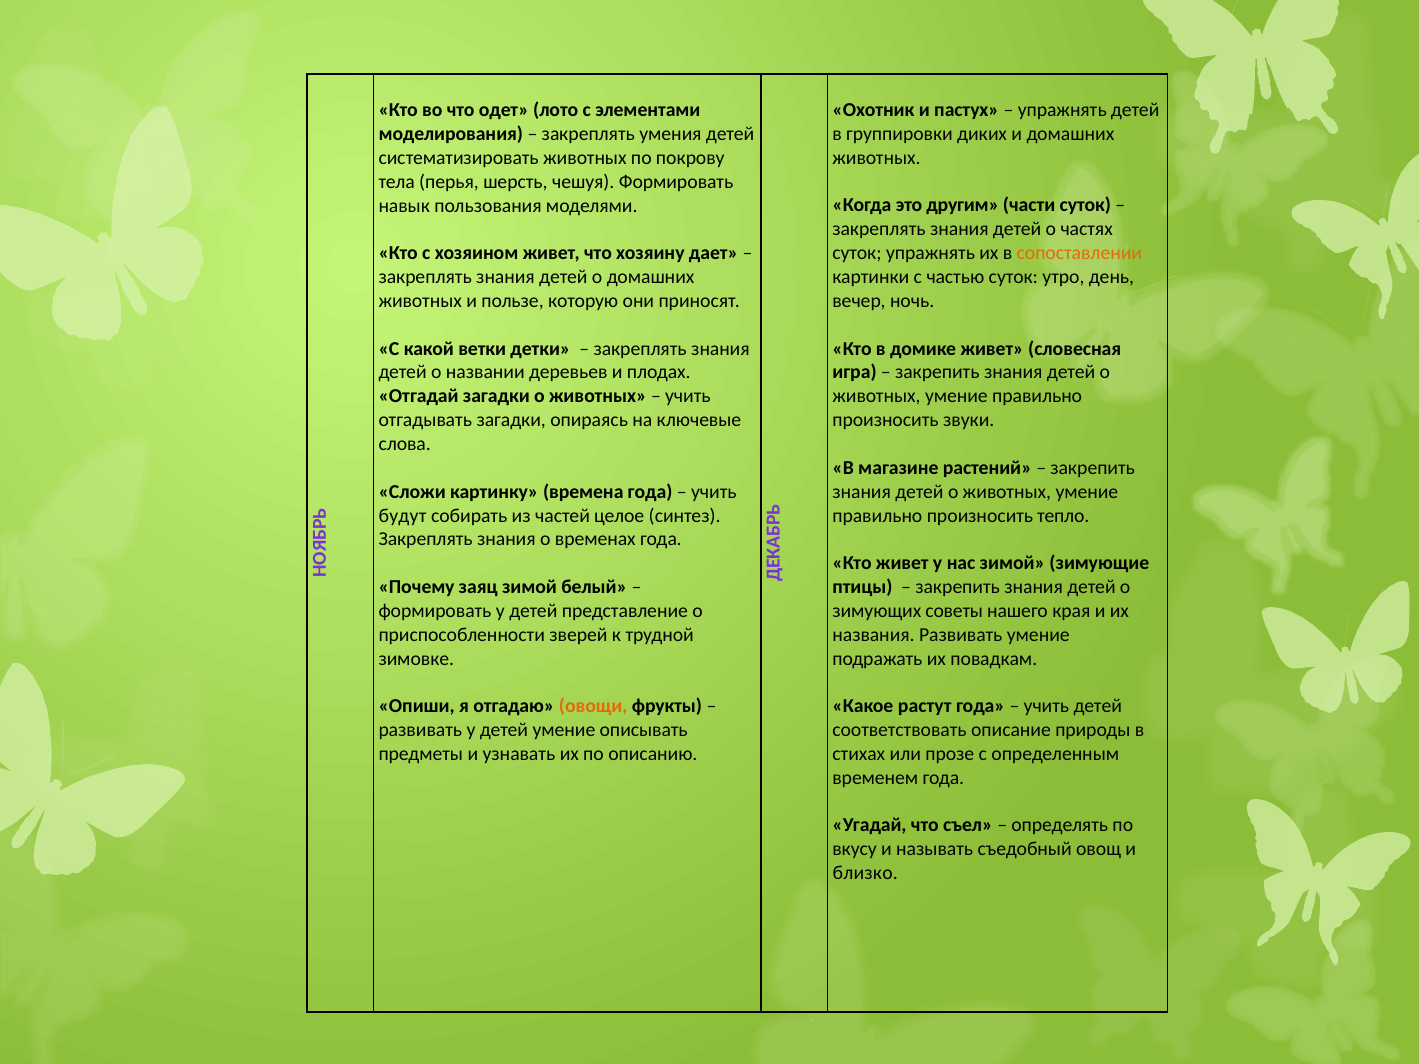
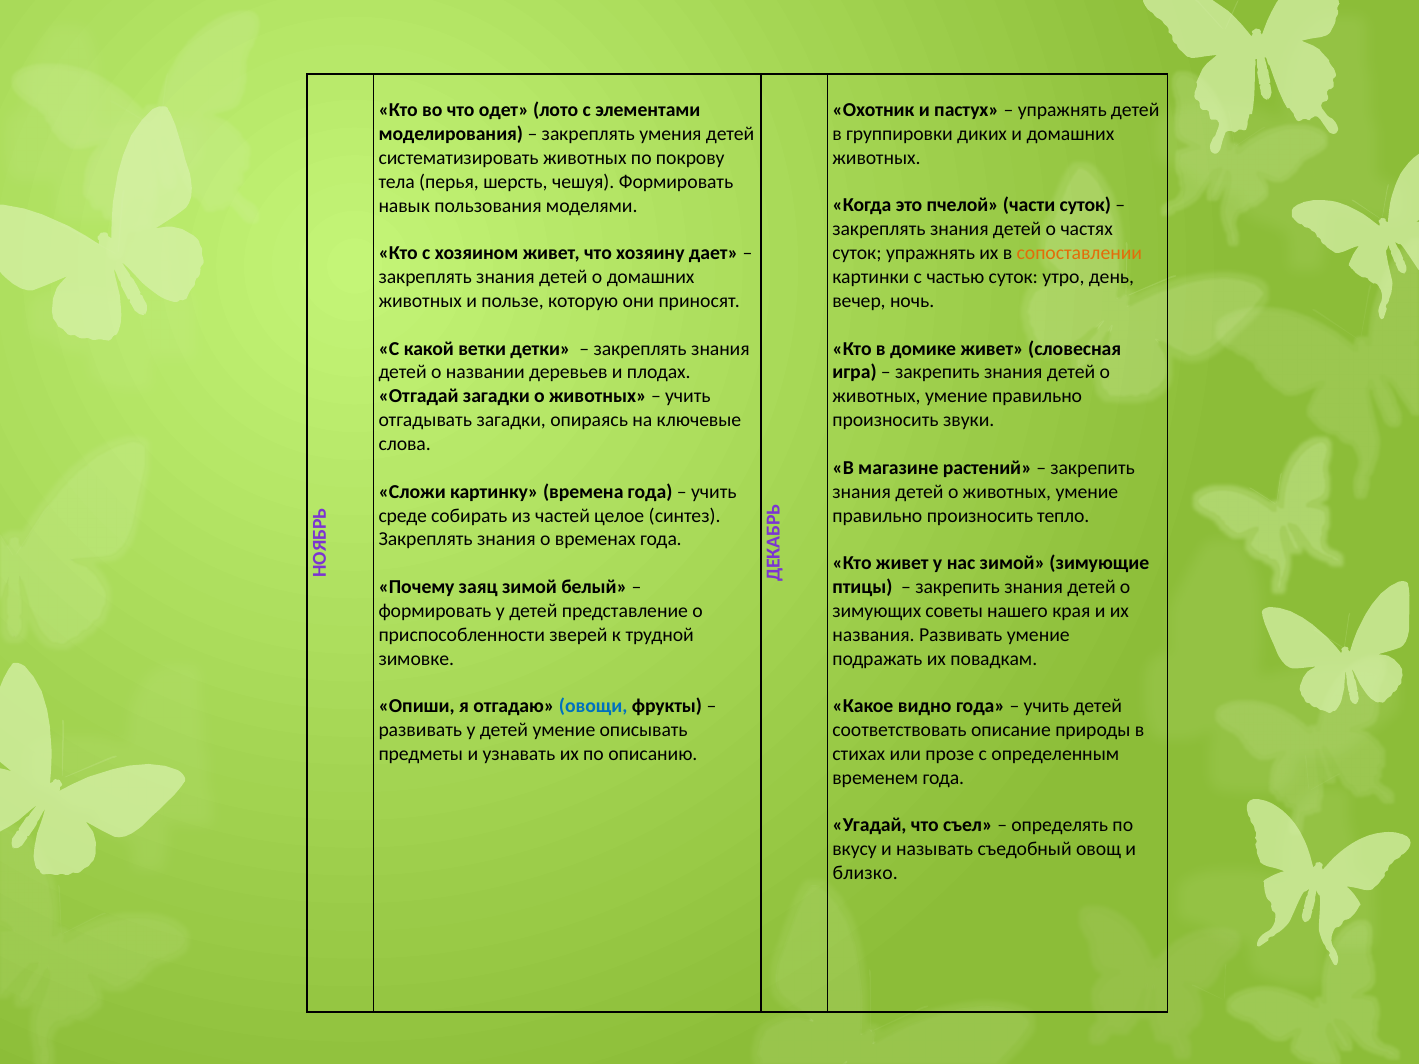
другим: другим -> пчелой
будут: будут -> среде
овощи colour: orange -> blue
растут: растут -> видно
